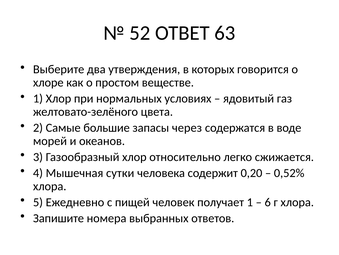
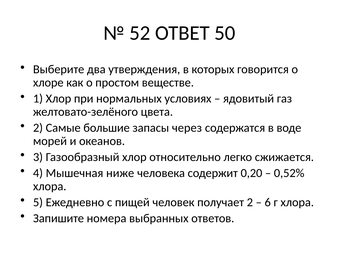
63: 63 -> 50
сутки: сутки -> ниже
получает 1: 1 -> 2
